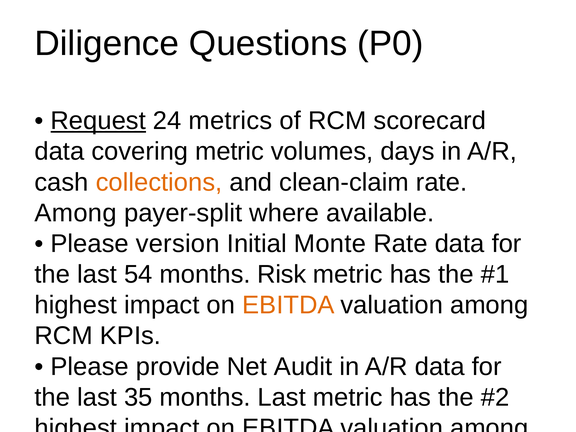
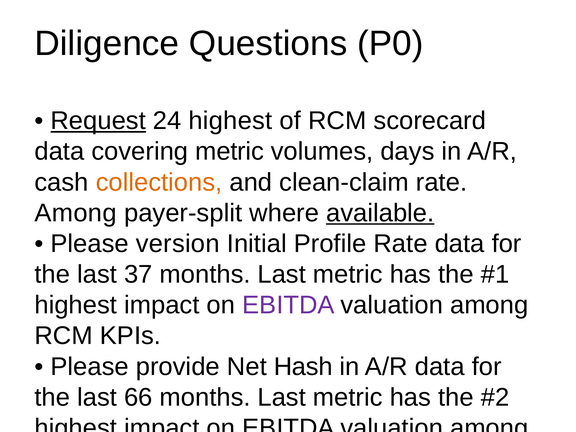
24 metrics: metrics -> highest
available underline: none -> present
Monte: Monte -> Profile
54: 54 -> 37
Risk at (282, 274): Risk -> Last
EBITDA at (288, 305) colour: orange -> purple
Audit: Audit -> Hash
35: 35 -> 66
